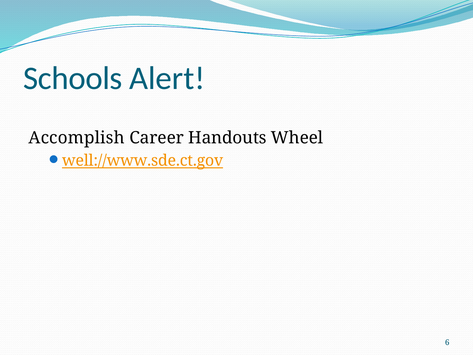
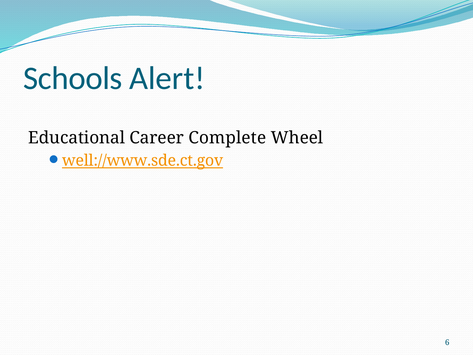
Accomplish: Accomplish -> Educational
Handouts: Handouts -> Complete
